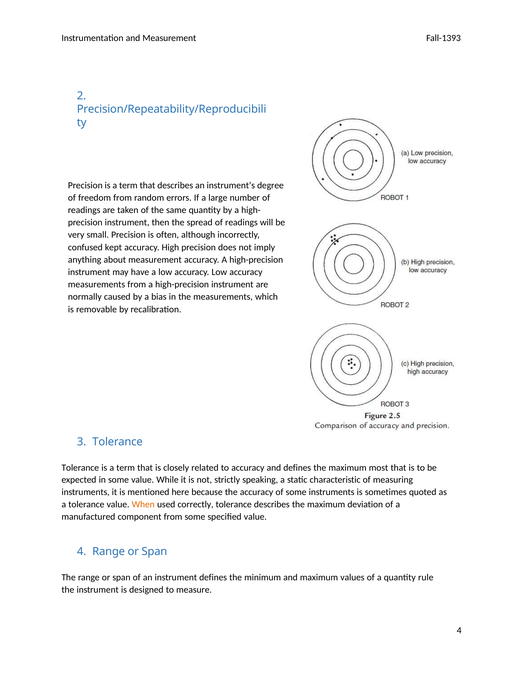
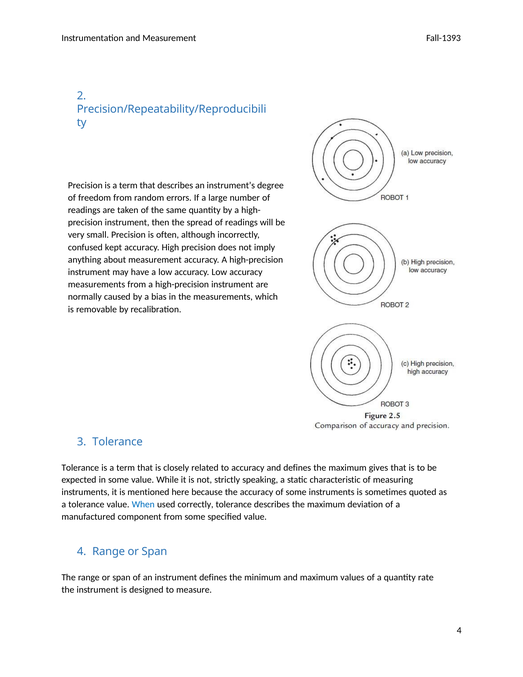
most: most -> gives
When colour: orange -> blue
rule: rule -> rate
